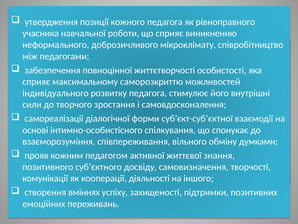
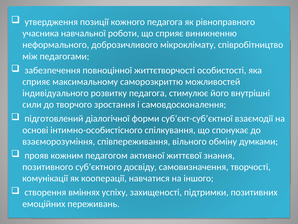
самореалізації: самореалізації -> підготовлений
діяльності: діяльності -> навчатися
